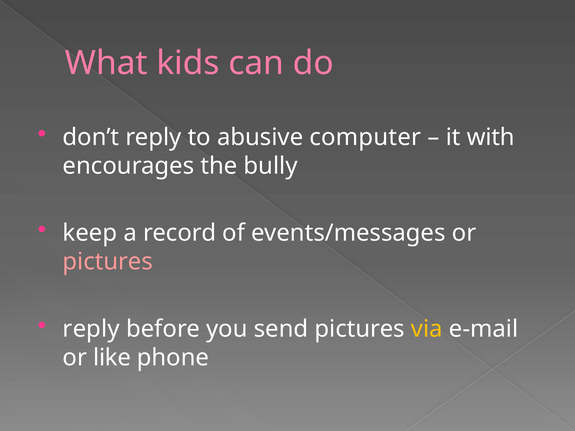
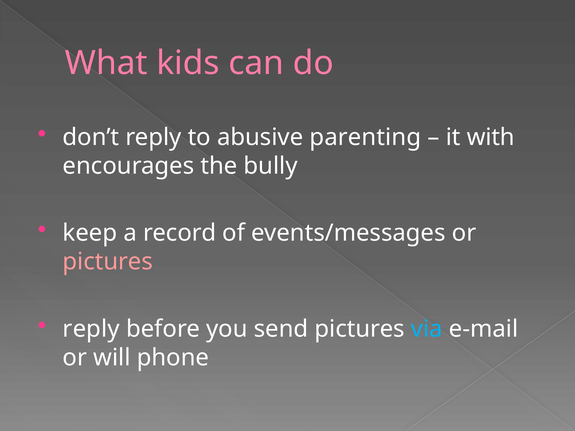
computer: computer -> parenting
via colour: yellow -> light blue
like: like -> will
